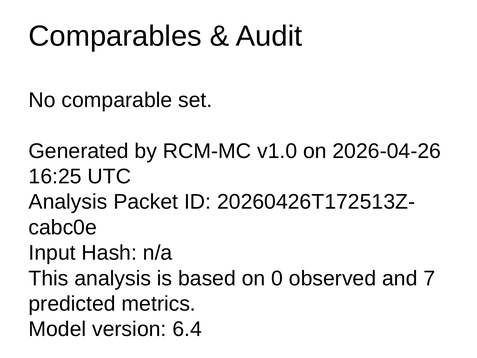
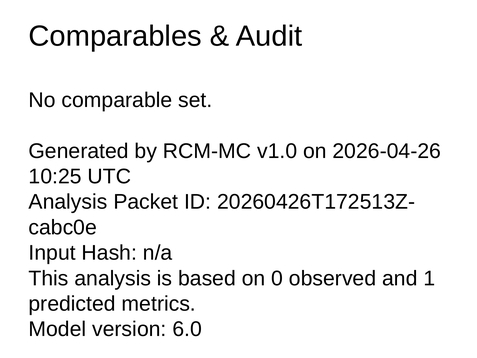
16:25: 16:25 -> 10:25
7: 7 -> 1
6.4: 6.4 -> 6.0
